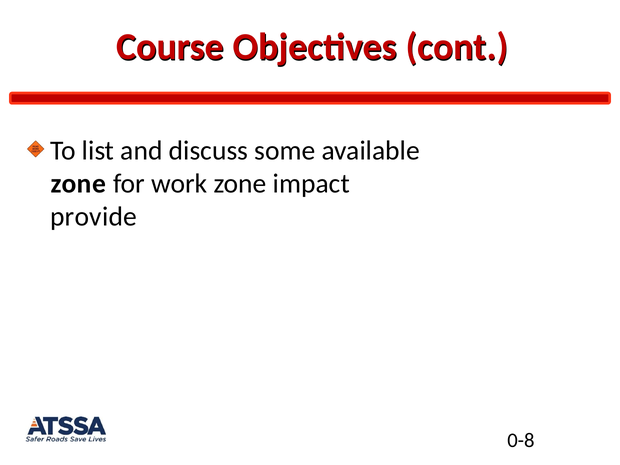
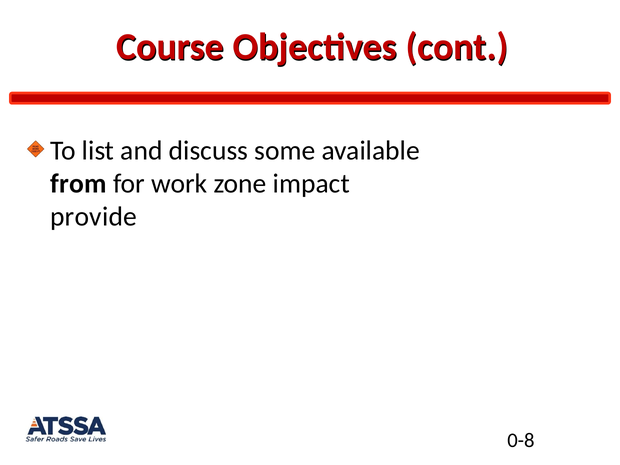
zone at (78, 184): zone -> from
